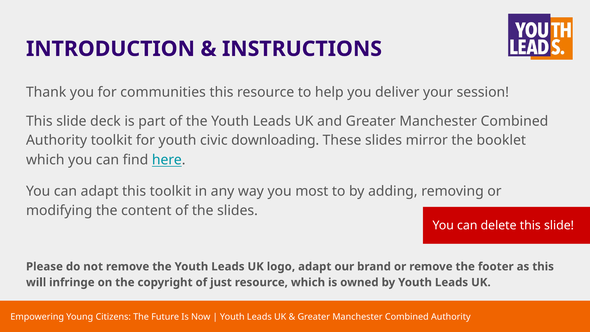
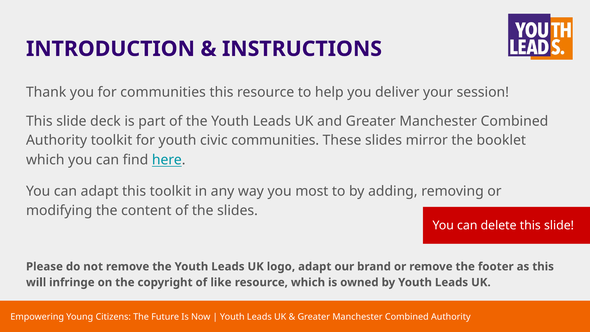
civic downloading: downloading -> communities
just: just -> like
